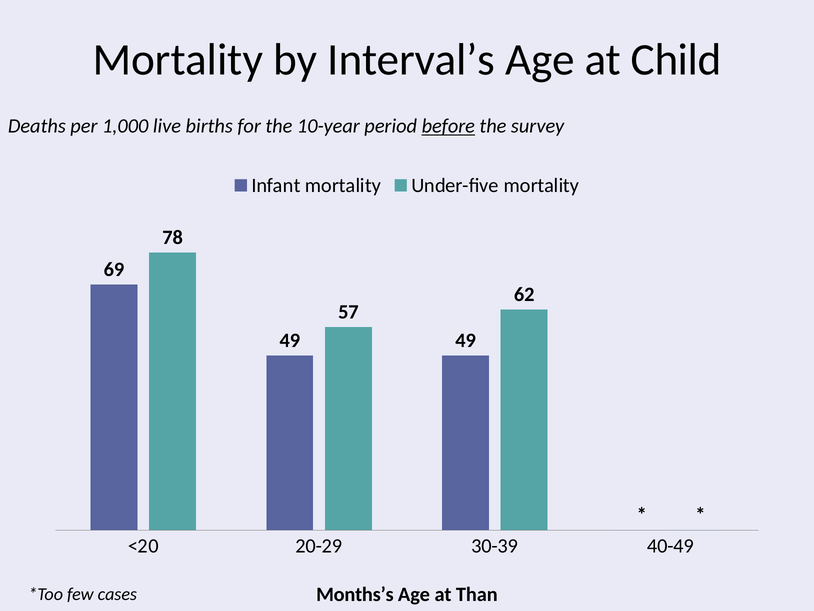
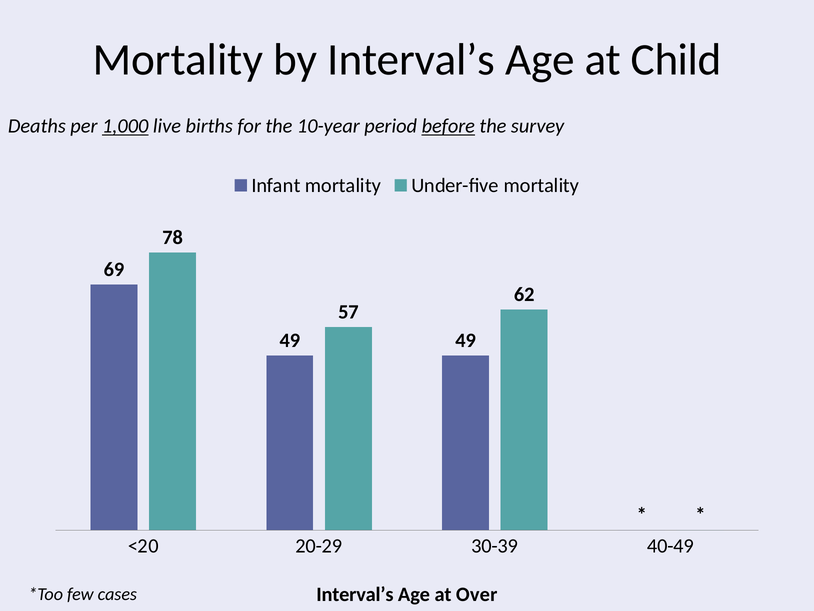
1,000 underline: none -> present
cases Months’s: Months’s -> Interval’s
Than: Than -> Over
